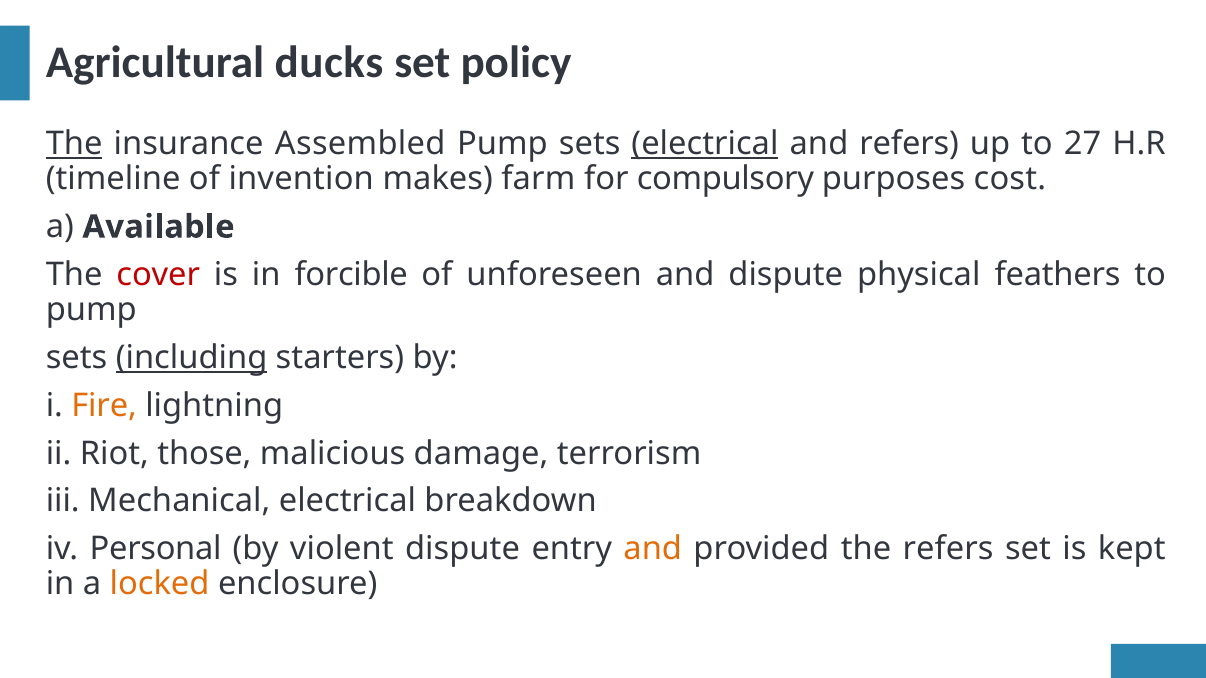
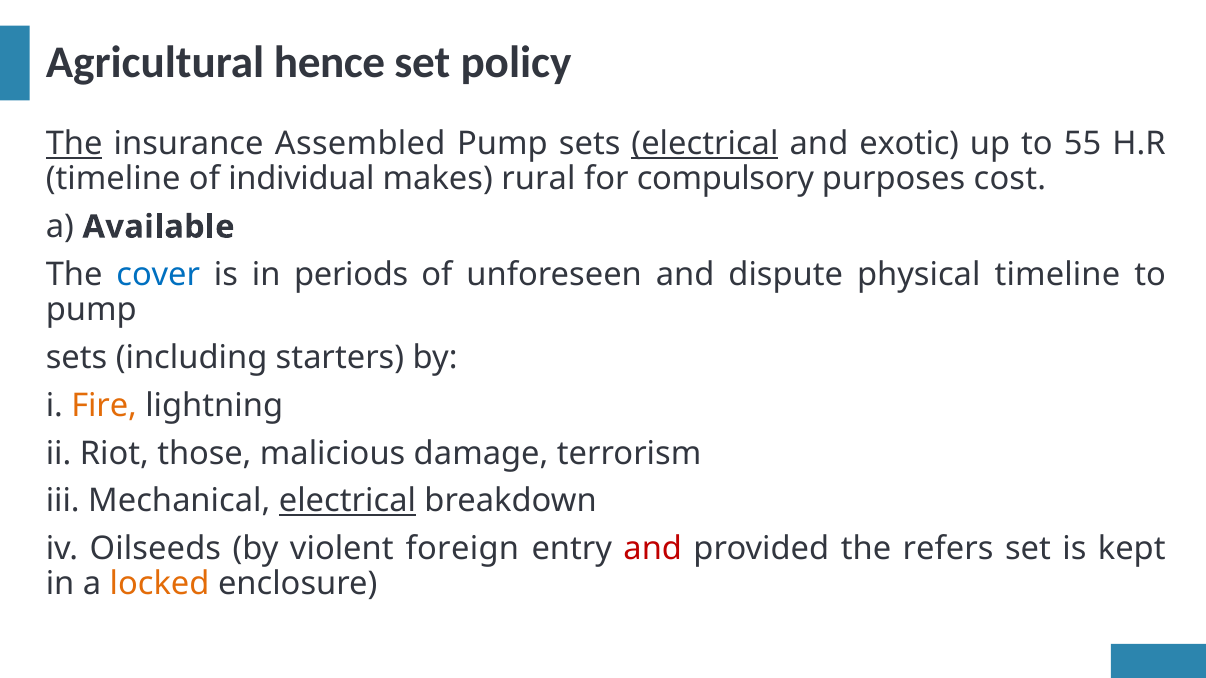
ducks: ducks -> hence
and refers: refers -> exotic
27: 27 -> 55
invention: invention -> individual
farm: farm -> rural
cover colour: red -> blue
forcible: forcible -> periods
physical feathers: feathers -> timeline
including underline: present -> none
electrical at (347, 501) underline: none -> present
Personal: Personal -> Oilseeds
violent dispute: dispute -> foreign
and at (653, 549) colour: orange -> red
